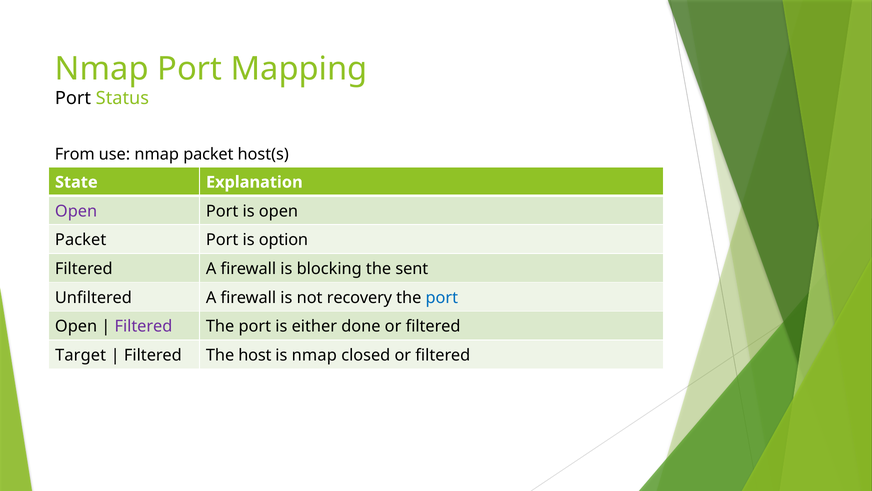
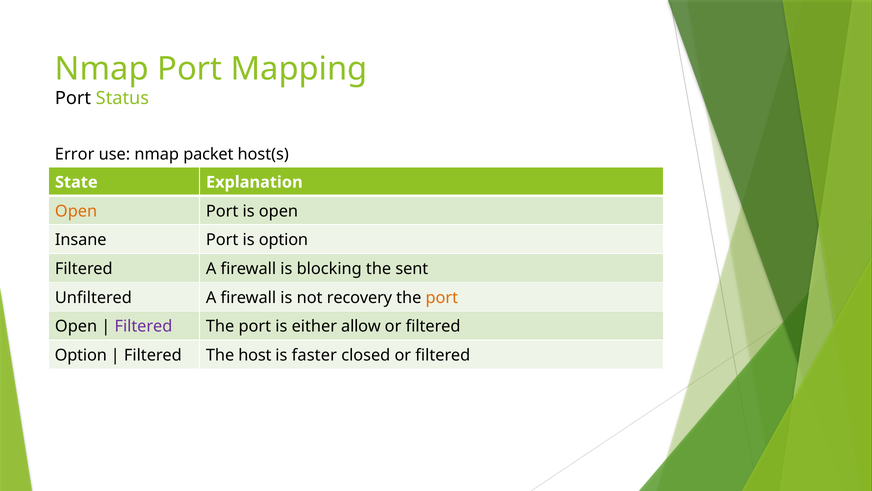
From: From -> Error
Open at (76, 211) colour: purple -> orange
Packet at (81, 240): Packet -> Insane
port at (442, 297) colour: blue -> orange
done: done -> allow
Target at (81, 355): Target -> Option
is nmap: nmap -> faster
